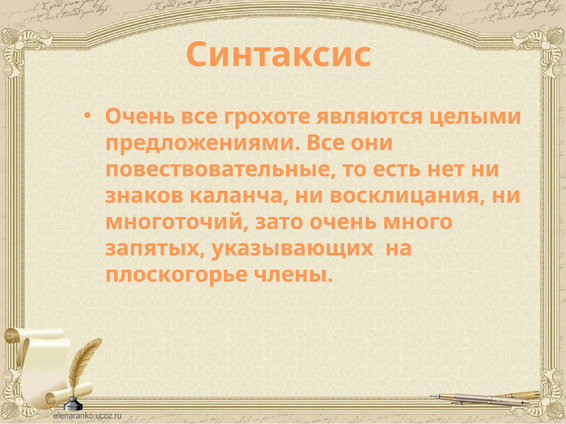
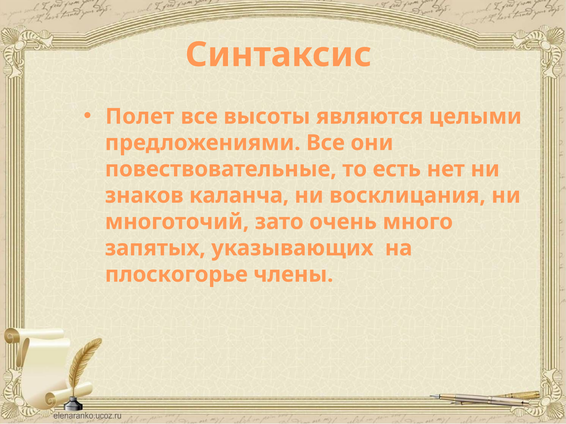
Очень at (140, 117): Очень -> Полет
грохоте: грохоте -> высоты
